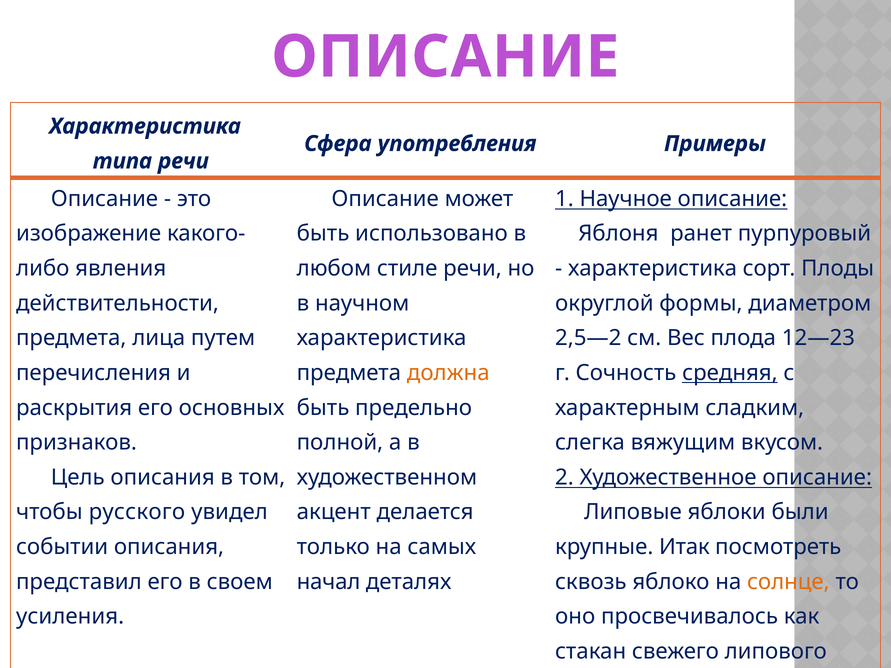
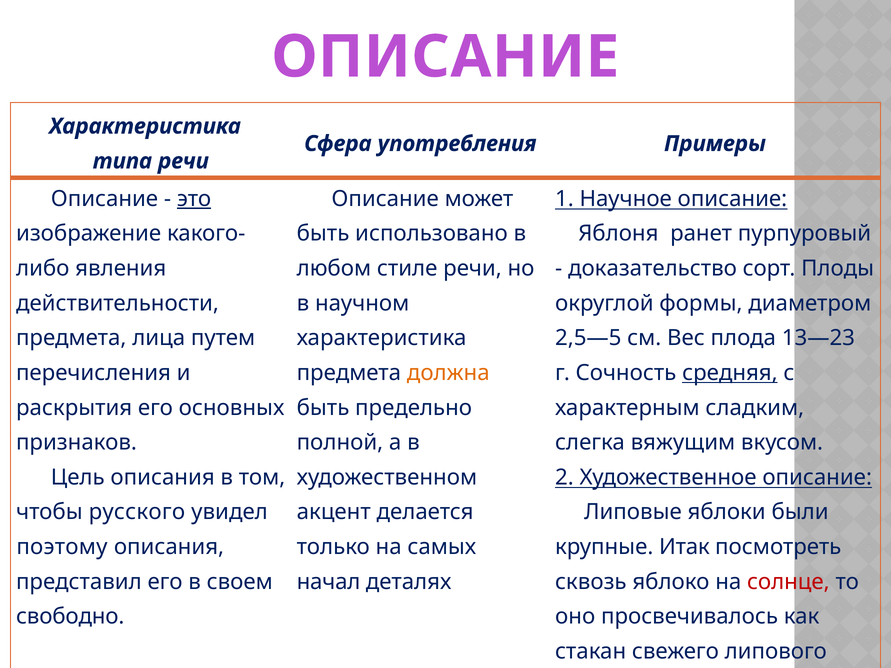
это underline: none -> present
характеристика at (653, 269): характеристика -> доказательство
2,5—2: 2,5—2 -> 2,5—5
12—23: 12—23 -> 13—23
событии: событии -> поэтому
солнце colour: orange -> red
усиления: усиления -> свободно
